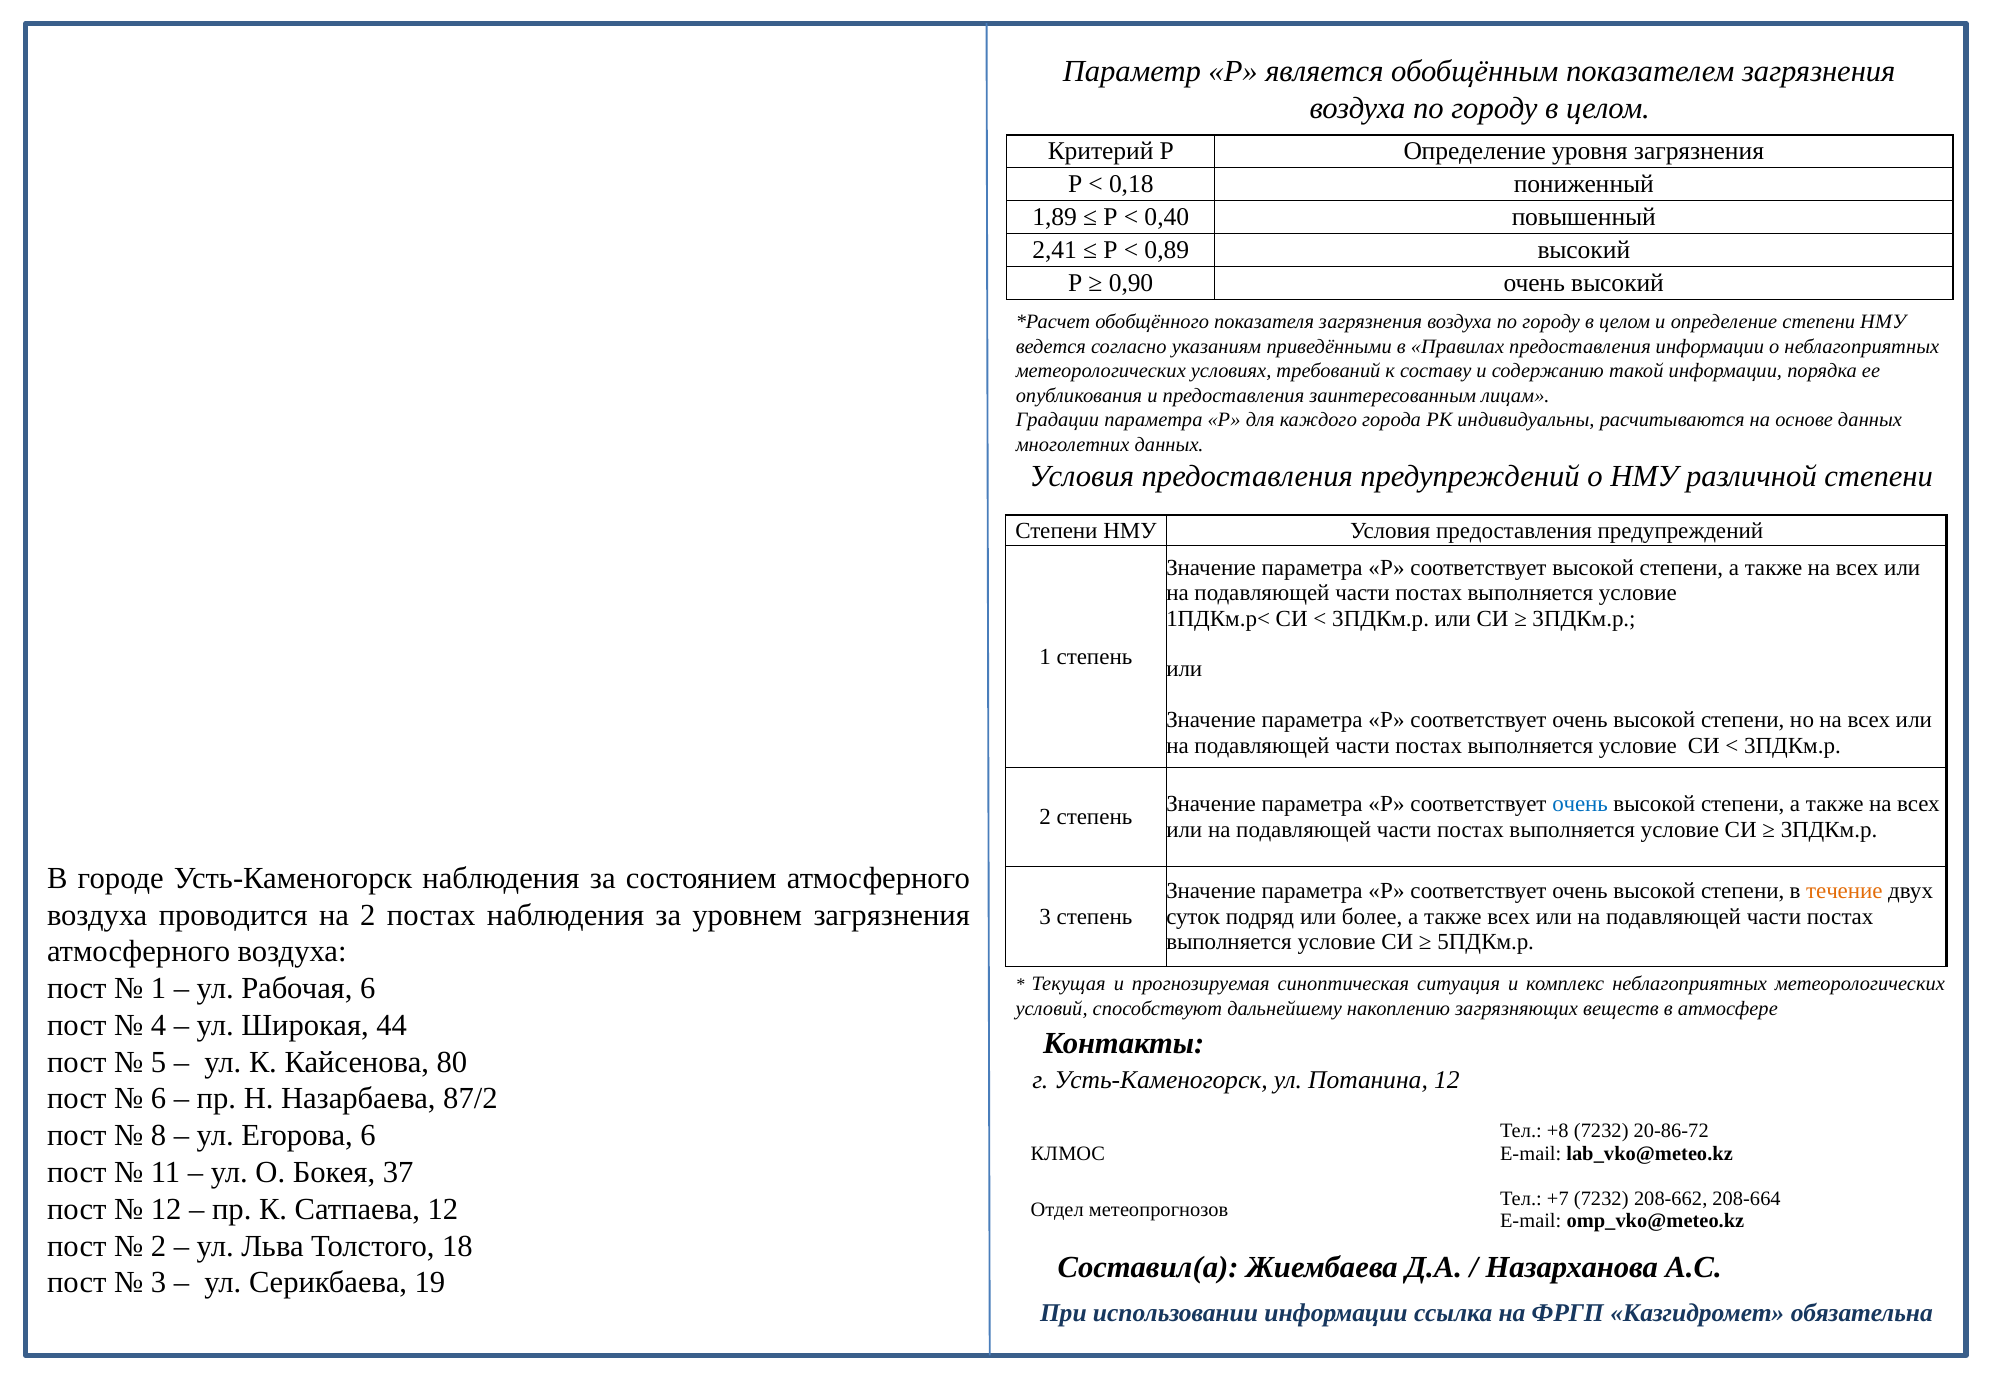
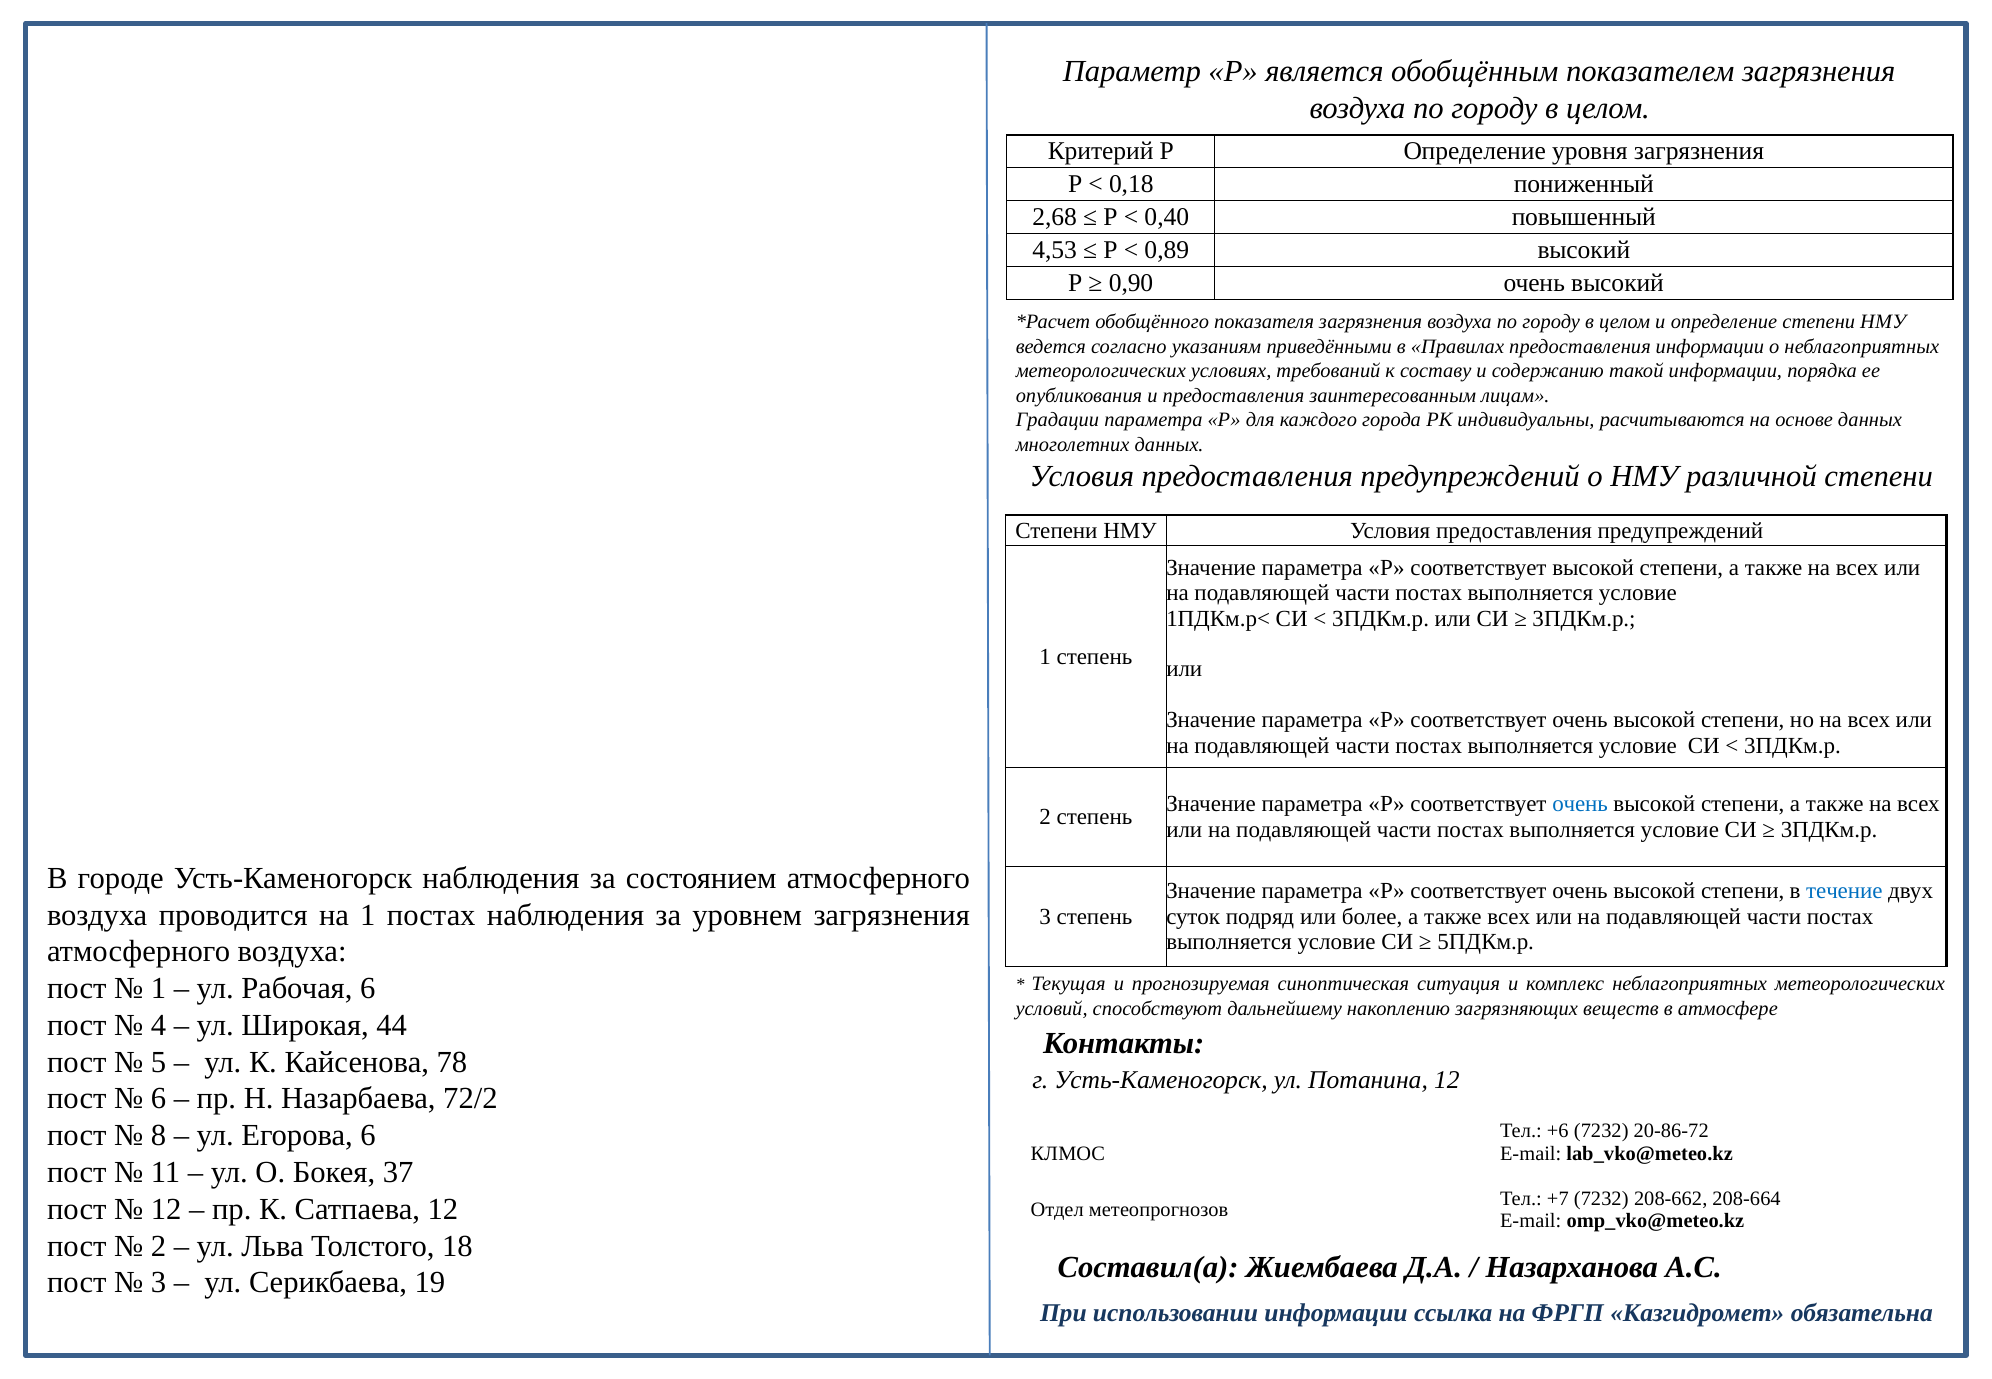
1,89: 1,89 -> 2,68
2,41: 2,41 -> 4,53
течение colour: orange -> blue
на 2: 2 -> 1
80: 80 -> 78
87/2: 87/2 -> 72/2
+8: +8 -> +6
